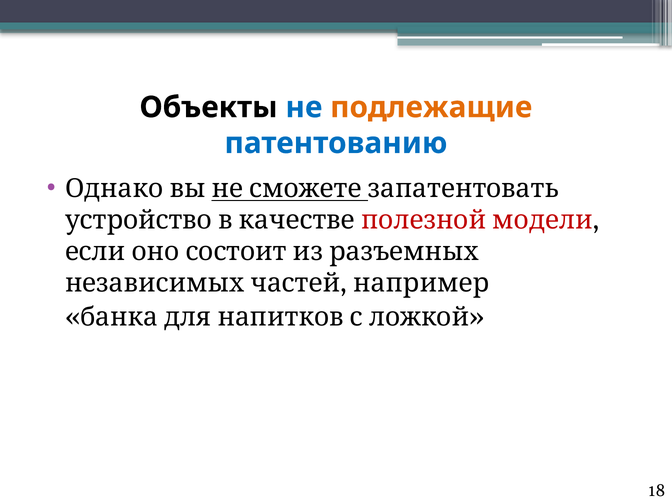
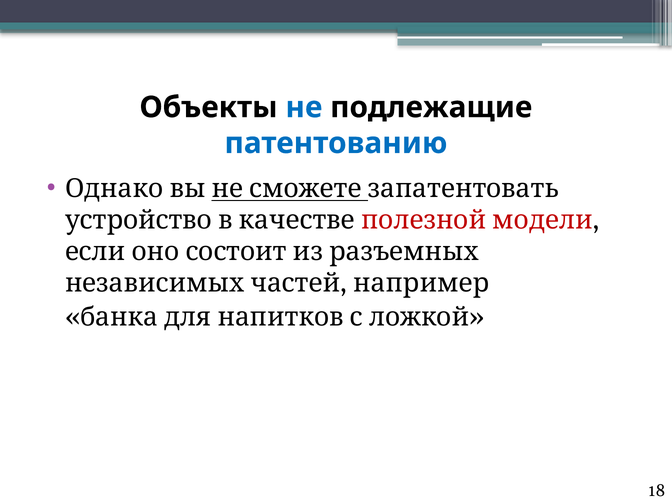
подлежащие colour: orange -> black
